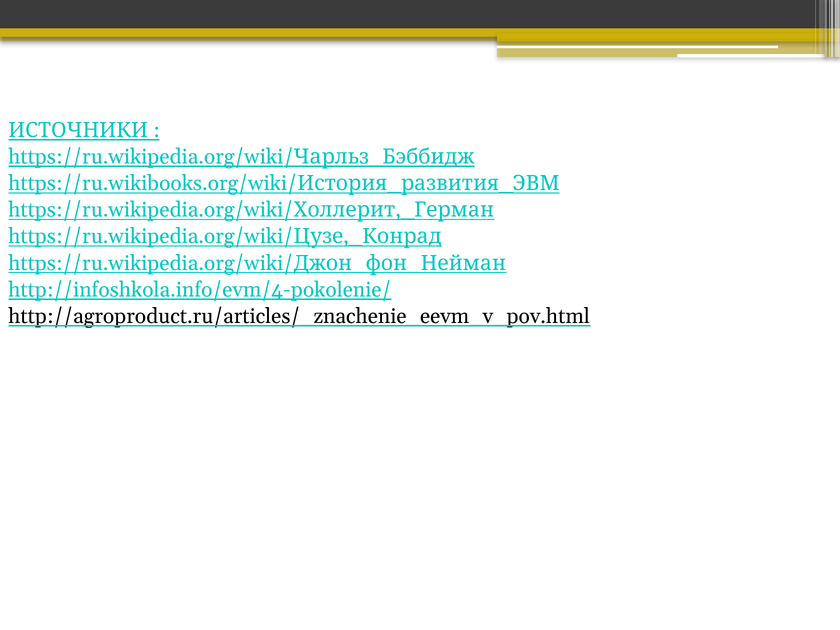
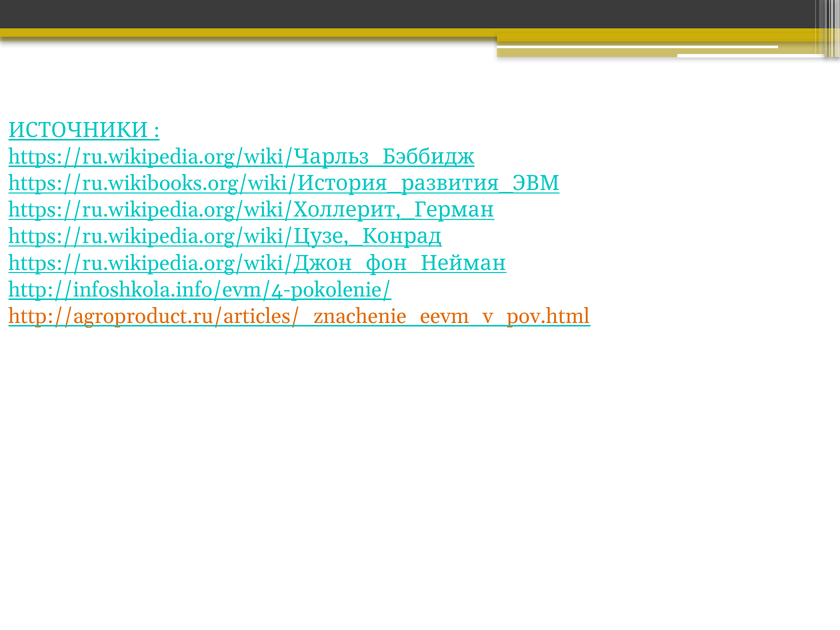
http://agroproduct.ru/articles/_znachenie_eevm_v_pov.html colour: black -> orange
